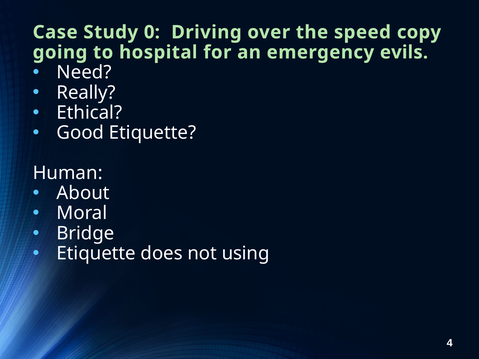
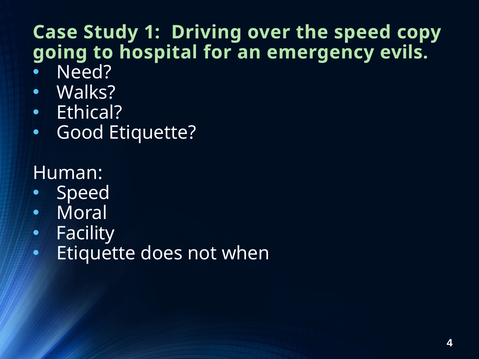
0: 0 -> 1
Really: Really -> Walks
About at (83, 193): About -> Speed
Bridge: Bridge -> Facility
using: using -> when
